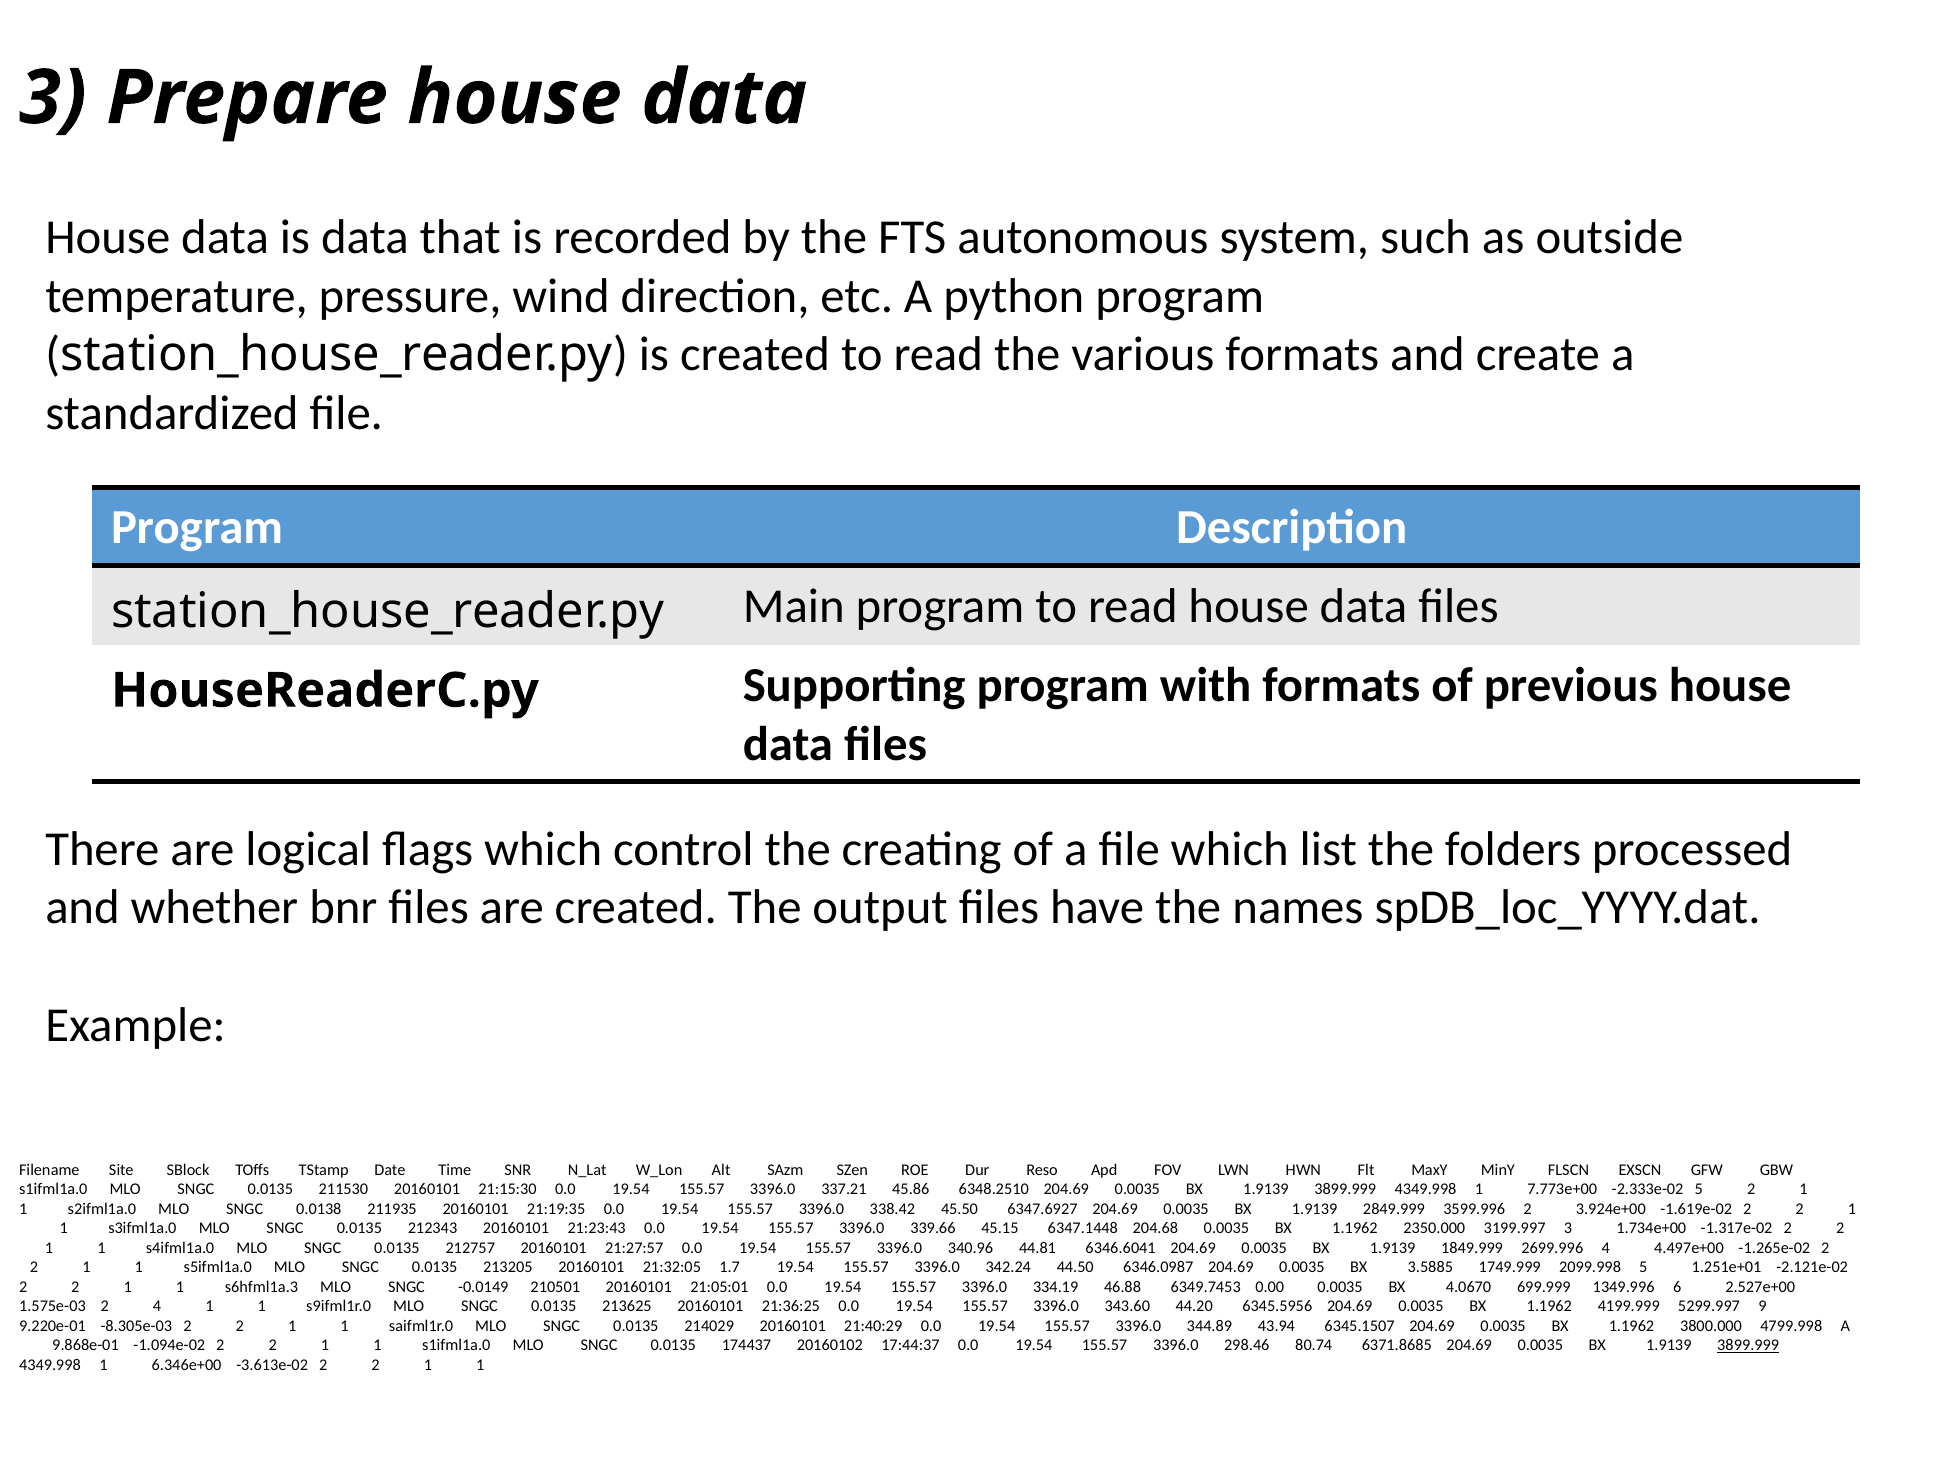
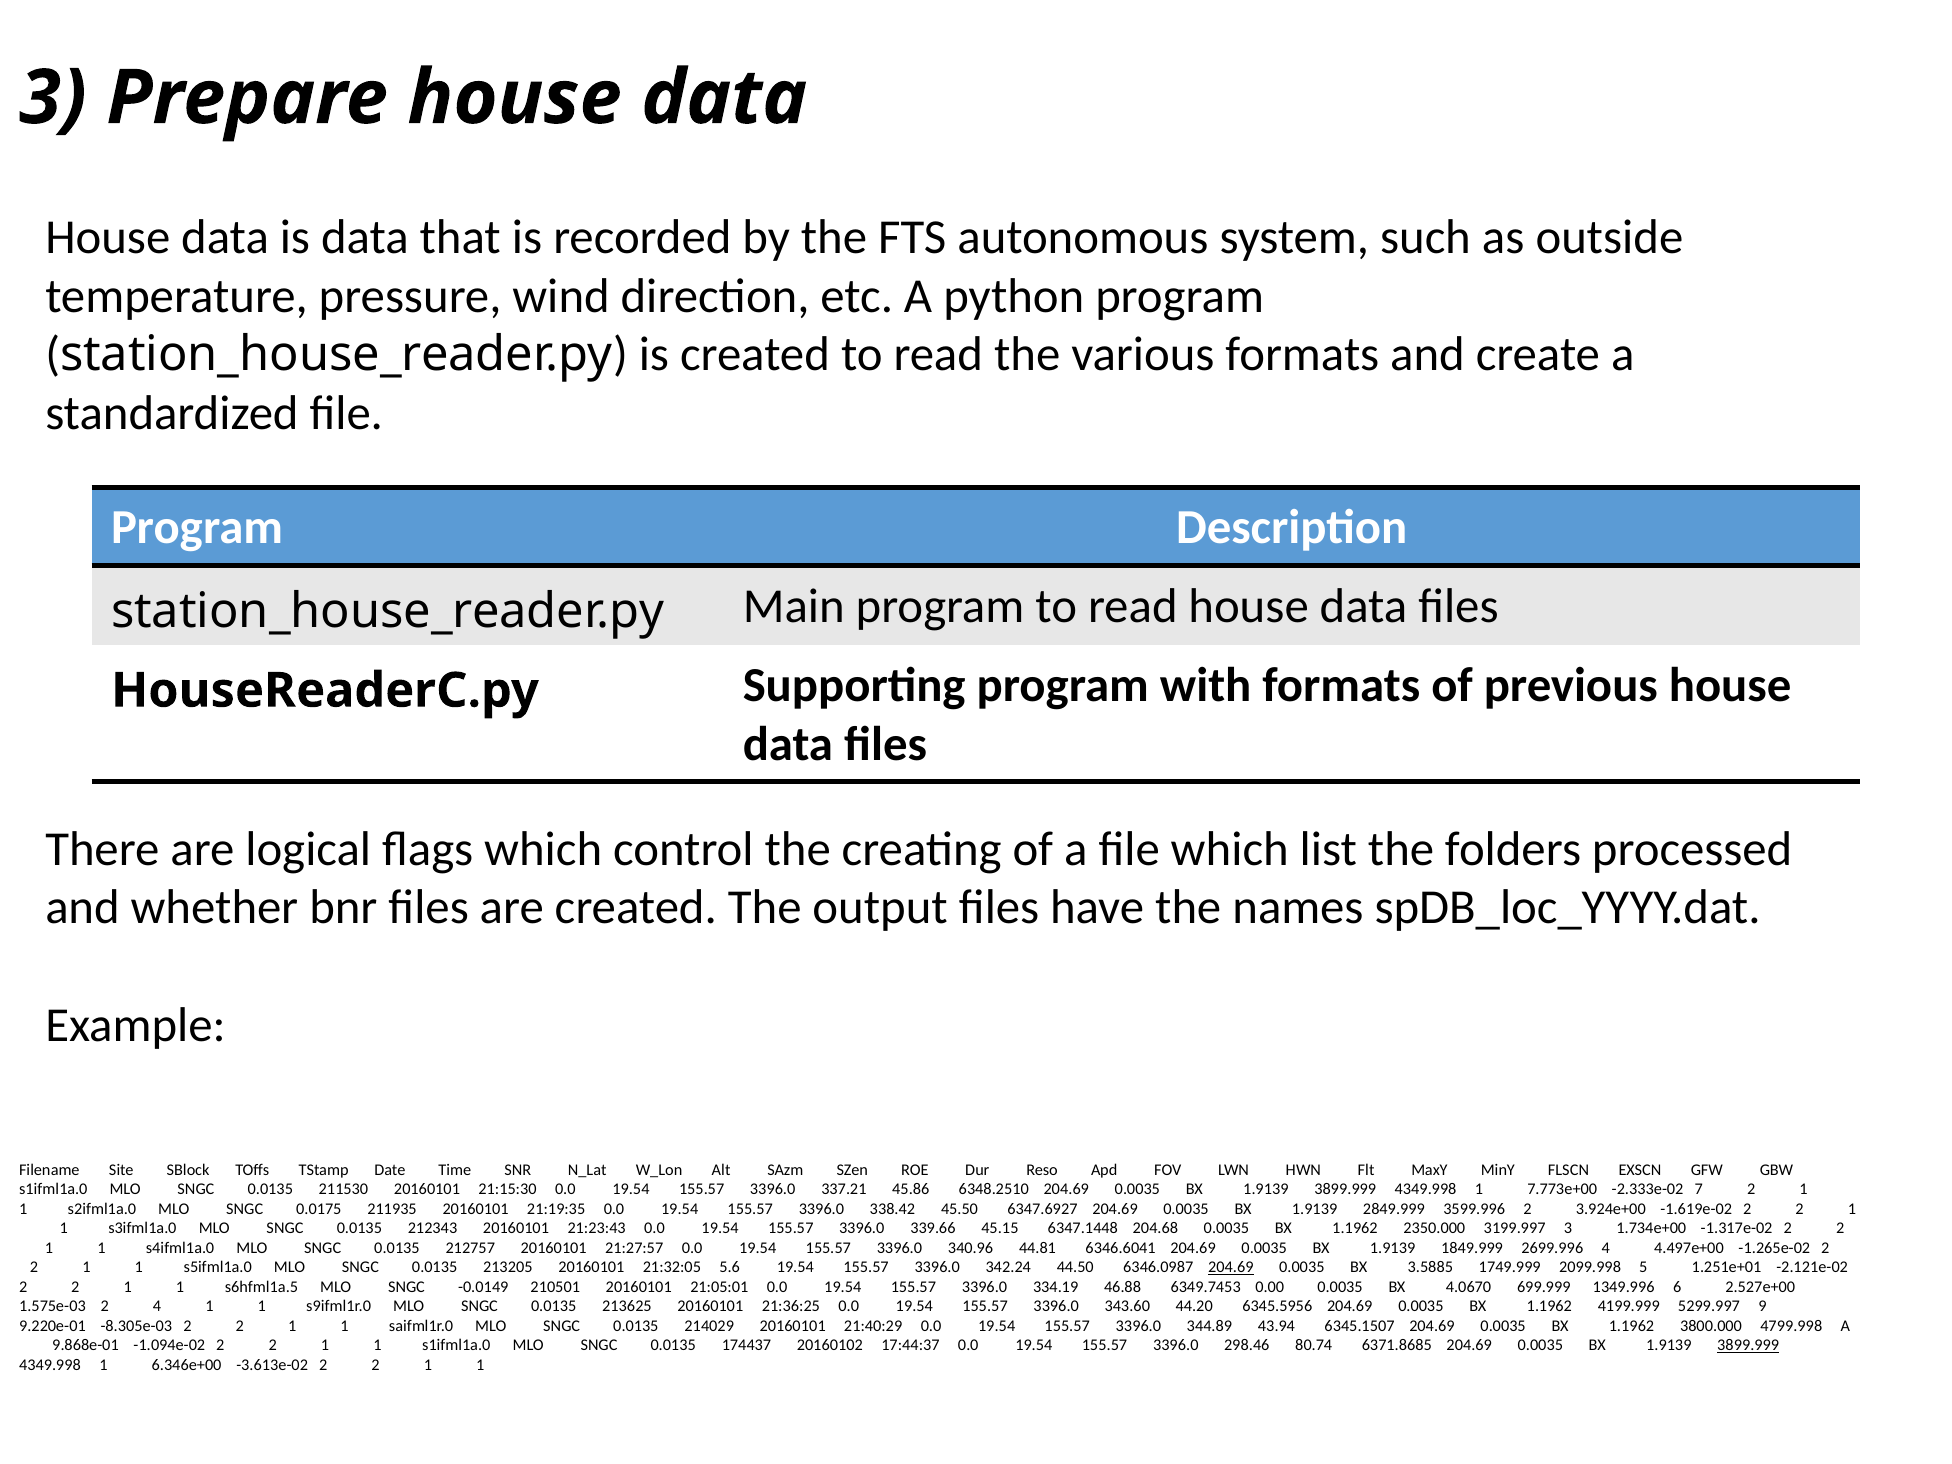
-2.333e-02 5: 5 -> 7
0.0138: 0.0138 -> 0.0175
1.7: 1.7 -> 5.6
204.69 at (1231, 1267) underline: none -> present
s6hfml1a.3: s6hfml1a.3 -> s6hfml1a.5
